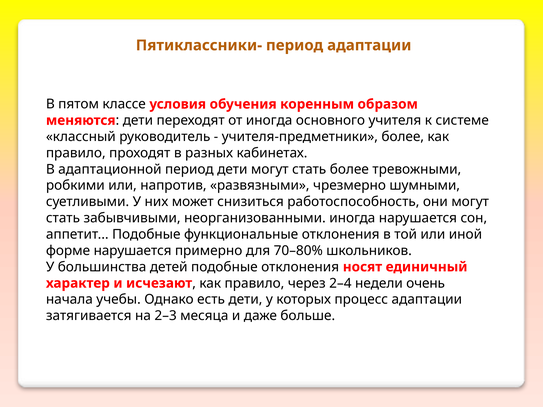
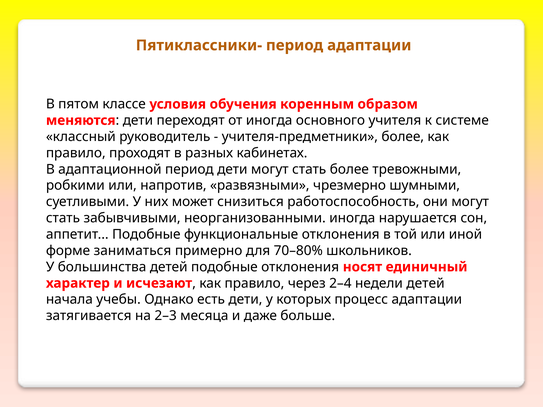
форме нарушается: нарушается -> заниматься
недели очень: очень -> детей
